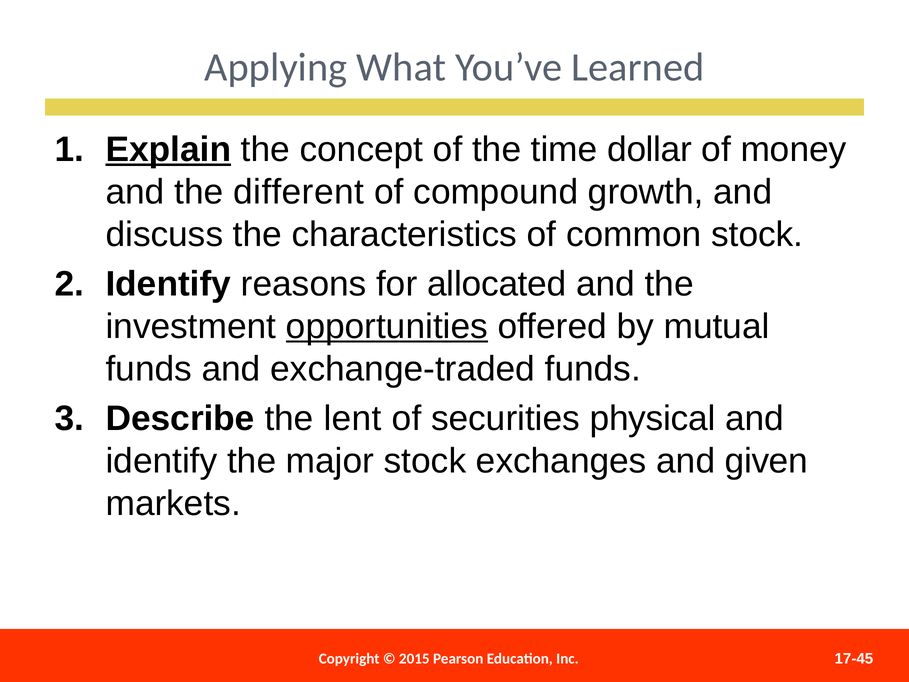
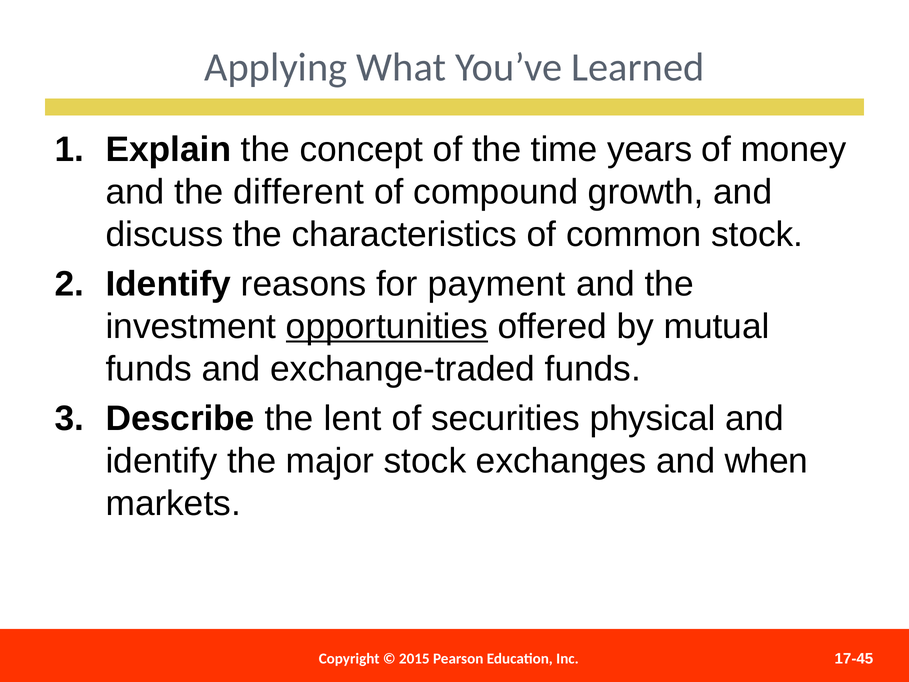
Explain underline: present -> none
dollar: dollar -> years
allocated: allocated -> payment
given: given -> when
